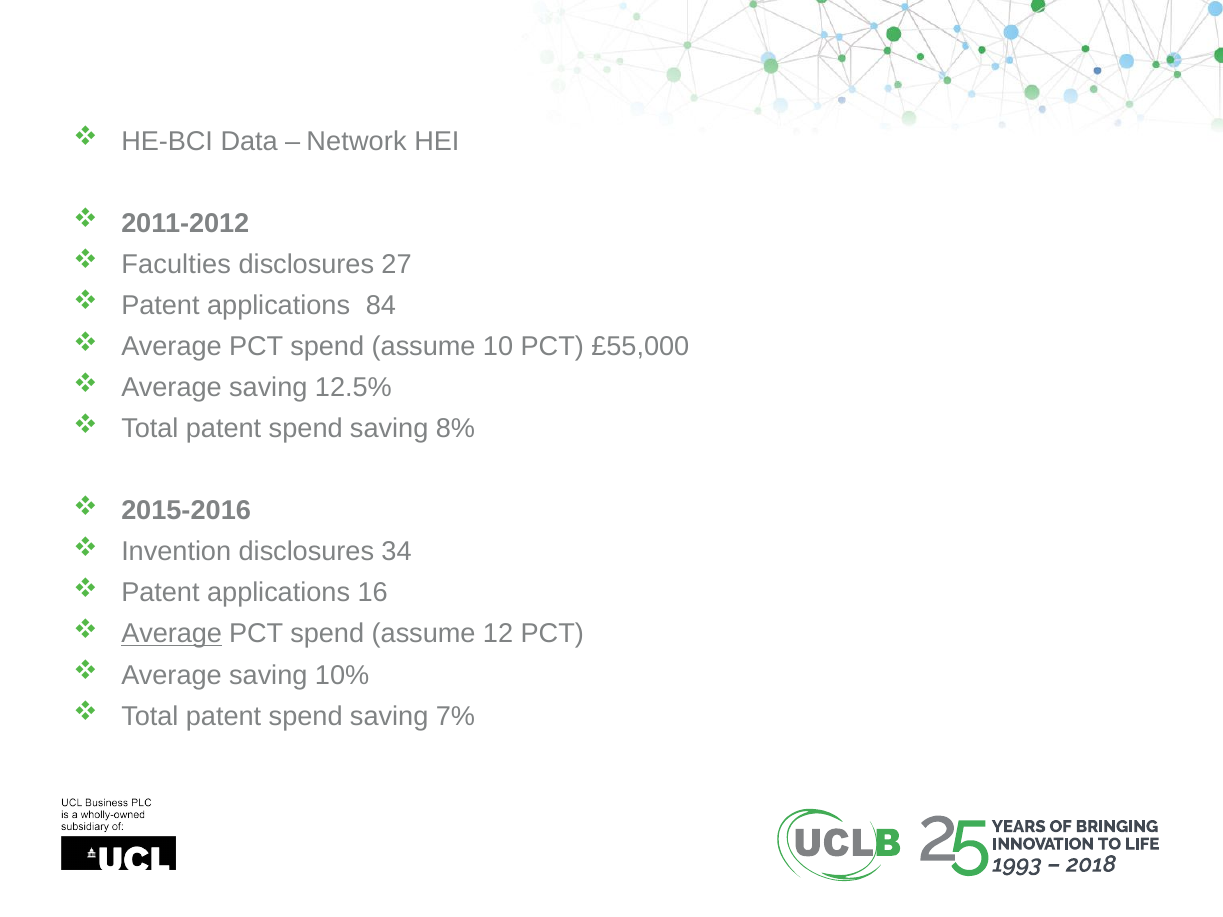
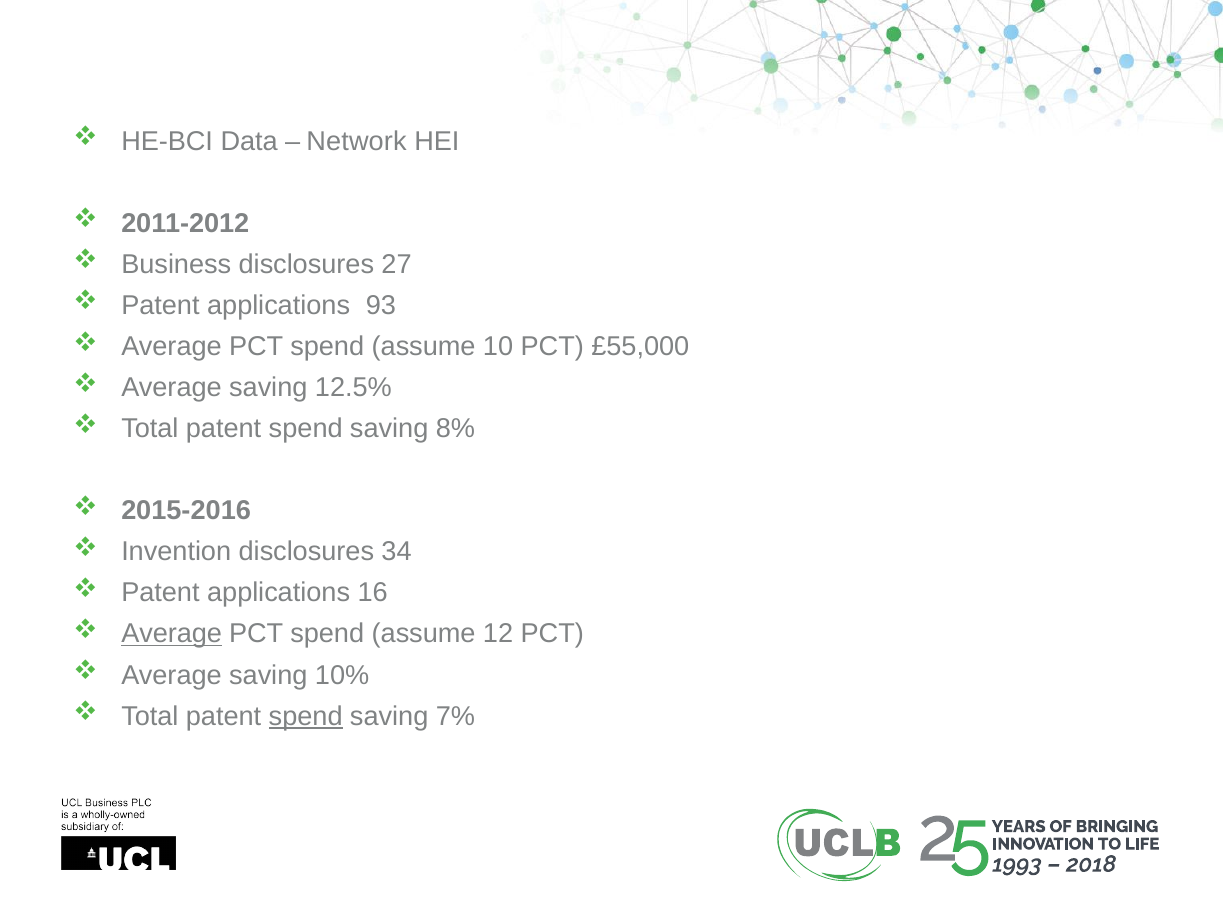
Faculties: Faculties -> Business
84: 84 -> 93
spend at (306, 716) underline: none -> present
